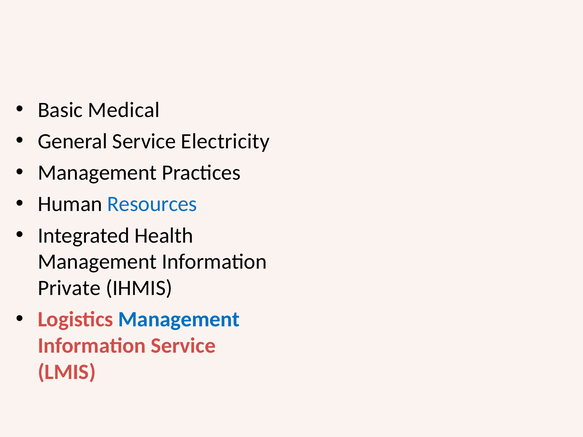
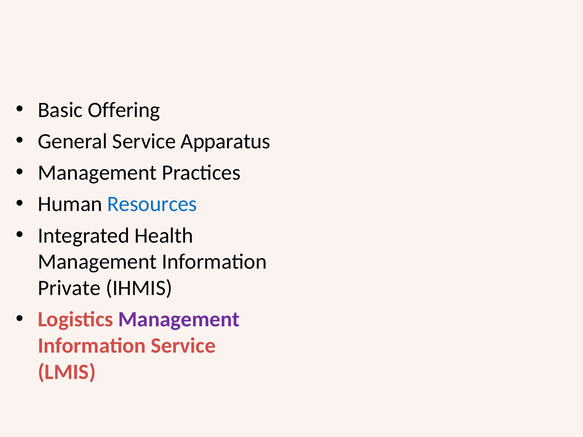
Medical: Medical -> Offering
Electricity: Electricity -> Apparatus
Management at (179, 320) colour: blue -> purple
